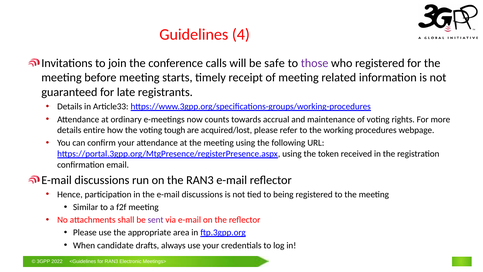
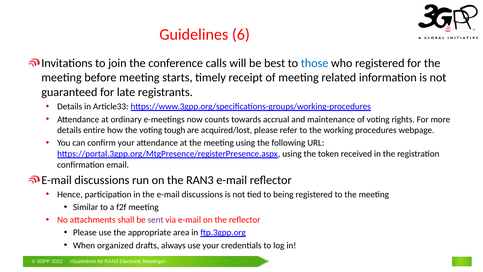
4: 4 -> 6
safe: safe -> best
those colour: purple -> blue
candidate: candidate -> organized
